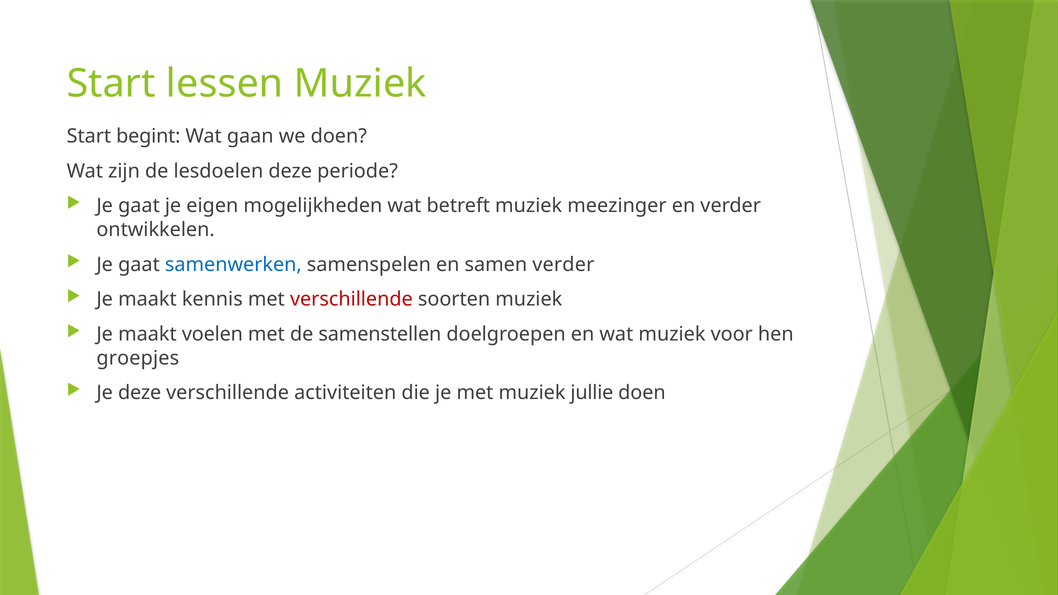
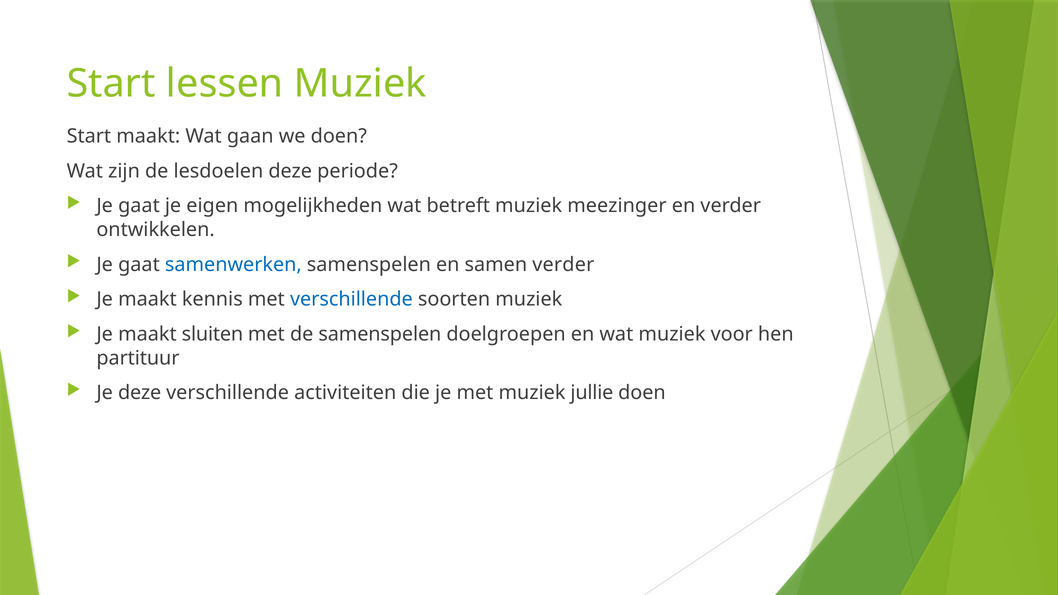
Start begint: begint -> maakt
verschillende at (351, 299) colour: red -> blue
voelen: voelen -> sluiten
de samenstellen: samenstellen -> samenspelen
groepjes: groepjes -> partituur
